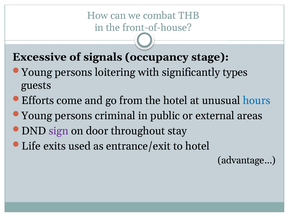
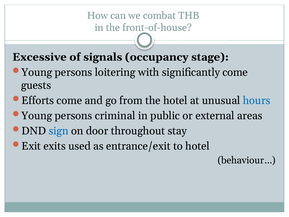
significantly types: types -> come
sign colour: purple -> blue
Life: Life -> Exit
advantage…: advantage… -> behaviour…
